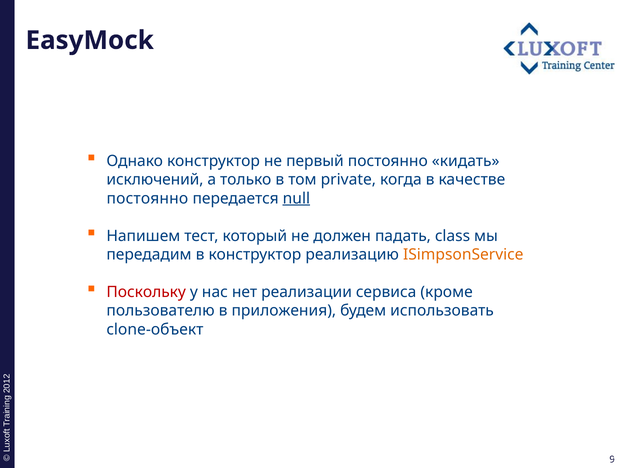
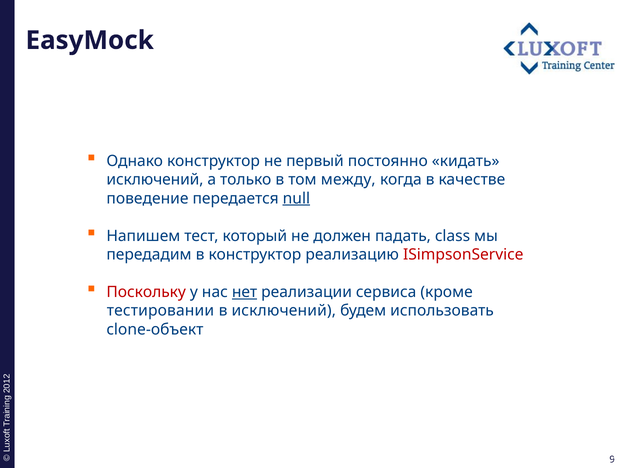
private: private -> между
постоянно at (147, 198): постоянно -> поведение
ISimpsonService colour: orange -> red
нет underline: none -> present
пользователю: пользователю -> тестировании
в приложения: приложения -> исключений
